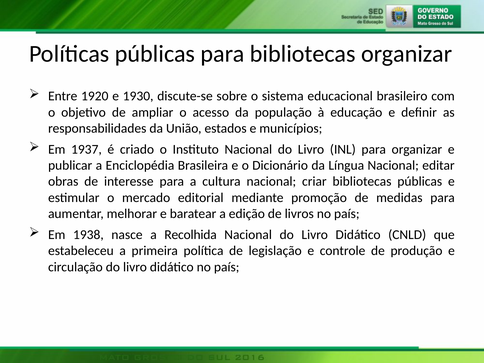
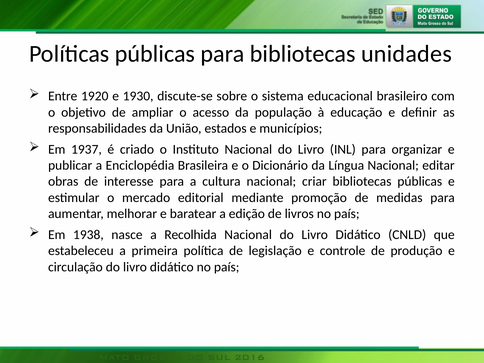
bibliotecas organizar: organizar -> unidades
